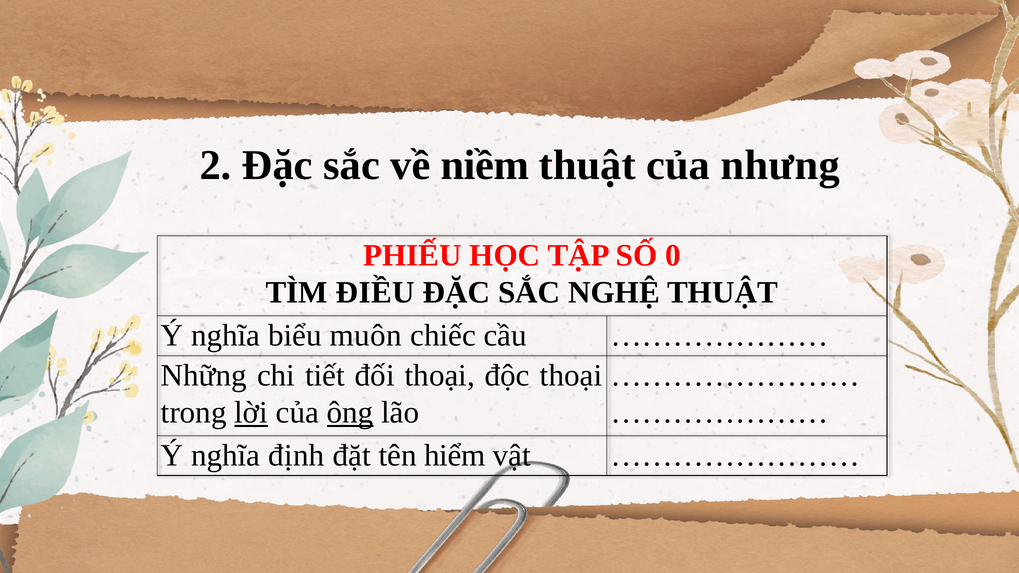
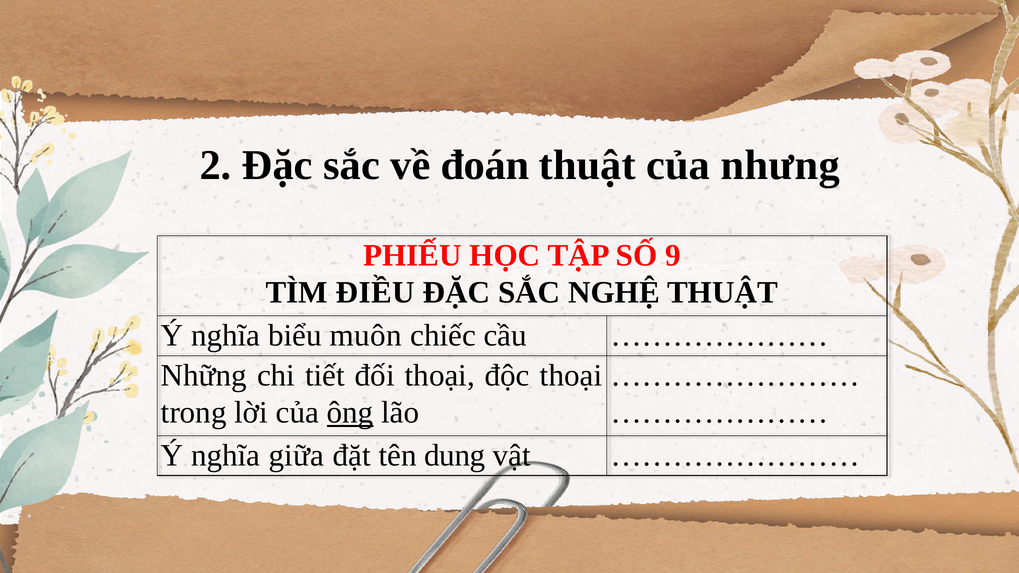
niềm: niềm -> đoán
0: 0 -> 9
lời underline: present -> none
định: định -> giữa
hiểm: hiểm -> dung
